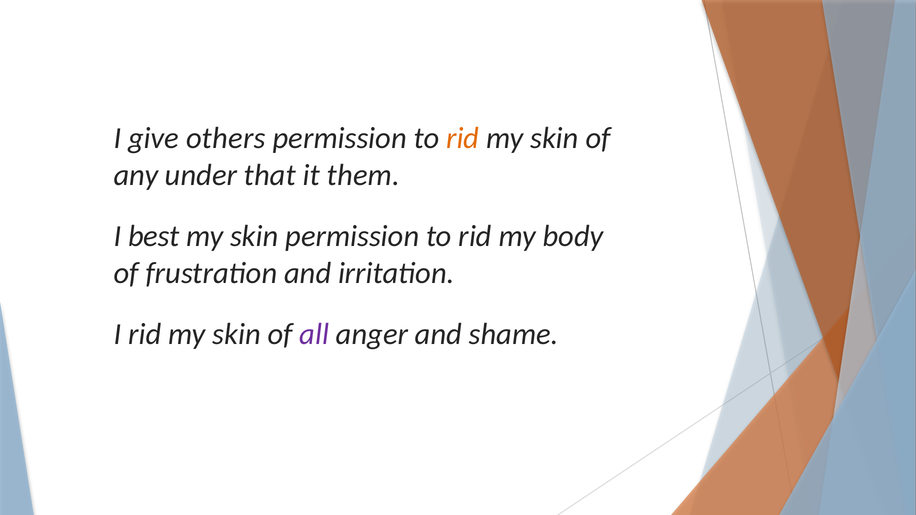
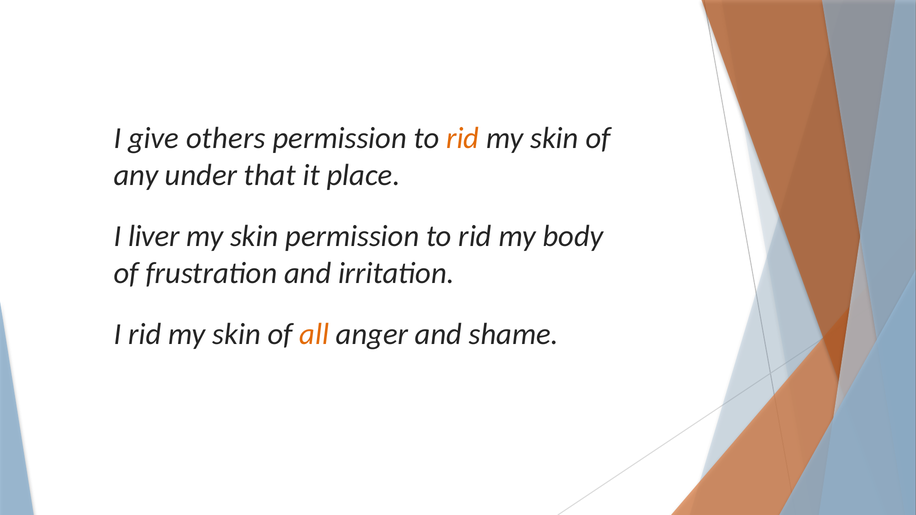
them: them -> place
best: best -> liver
all colour: purple -> orange
